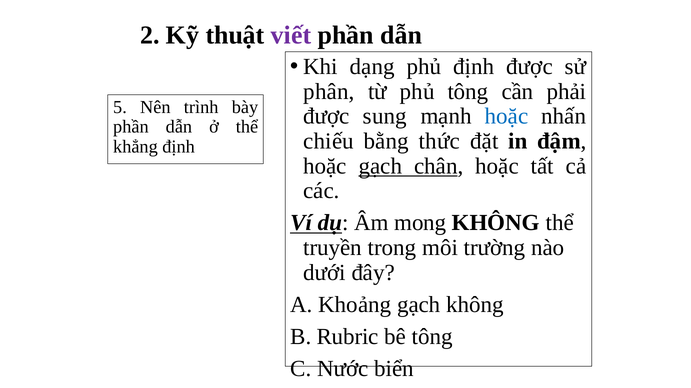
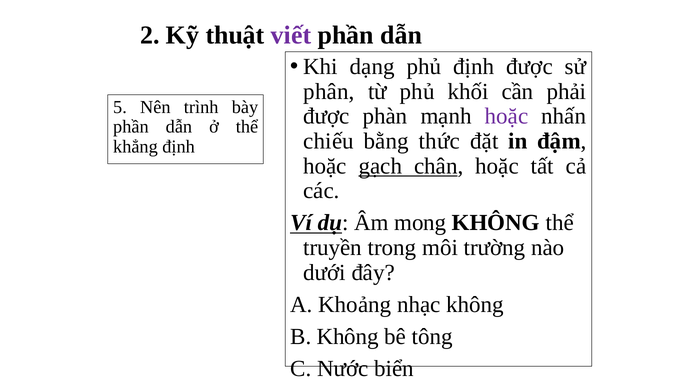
phủ tông: tông -> khối
sung: sung -> phàn
hoặc at (507, 116) colour: blue -> purple
Khoảng gạch: gạch -> nhạc
B Rubric: Rubric -> Không
